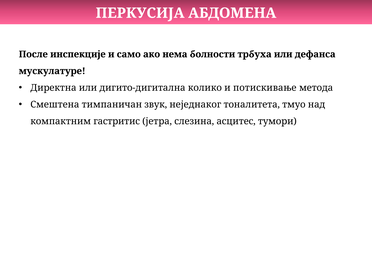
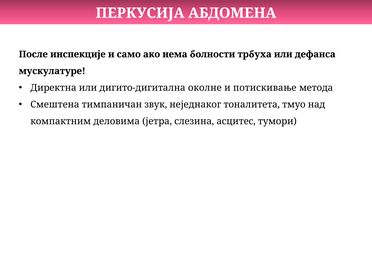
колико: колико -> околне
гастритис: гастритис -> деловима
